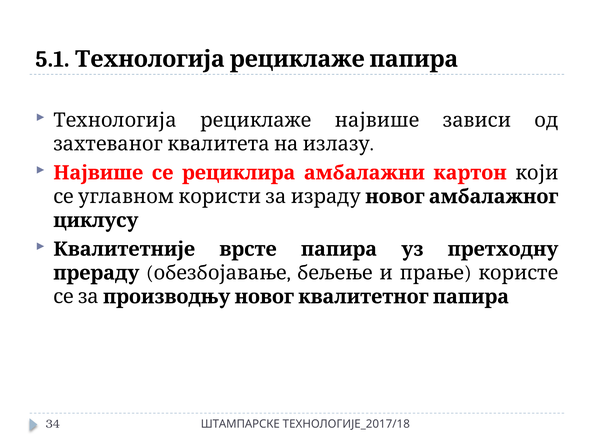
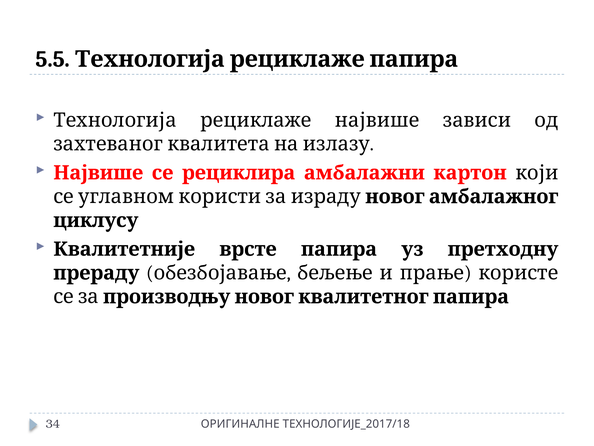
5.1: 5.1 -> 5.5
ШТАМПАРСКЕ: ШТАМПАРСКЕ -> ОРИГИНАЛНЕ
